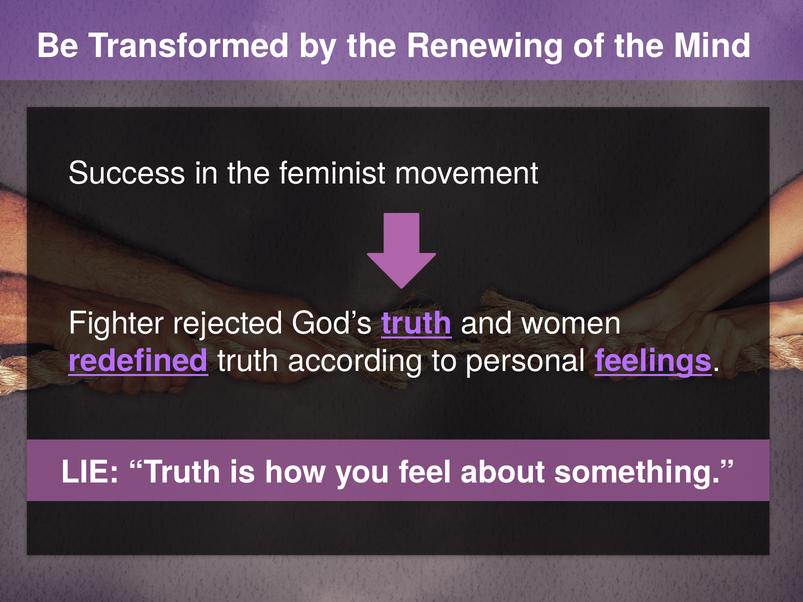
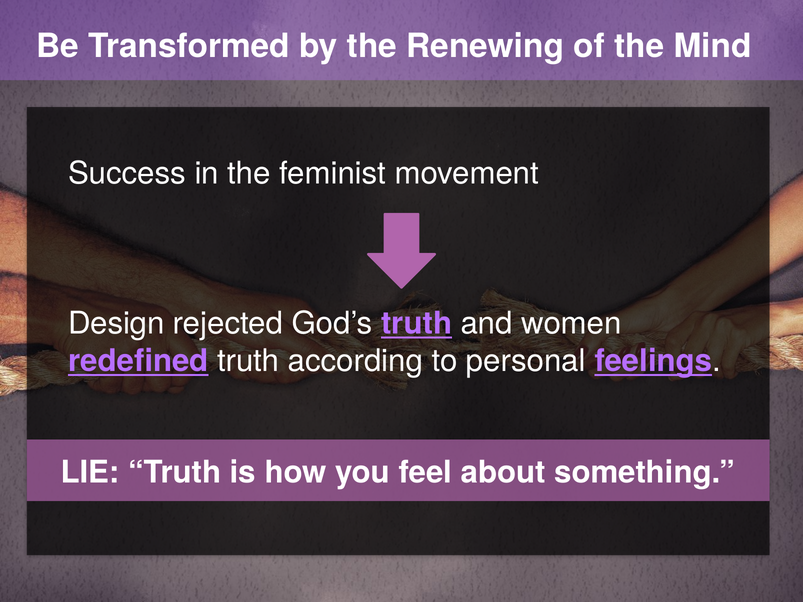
Fighter: Fighter -> Design
